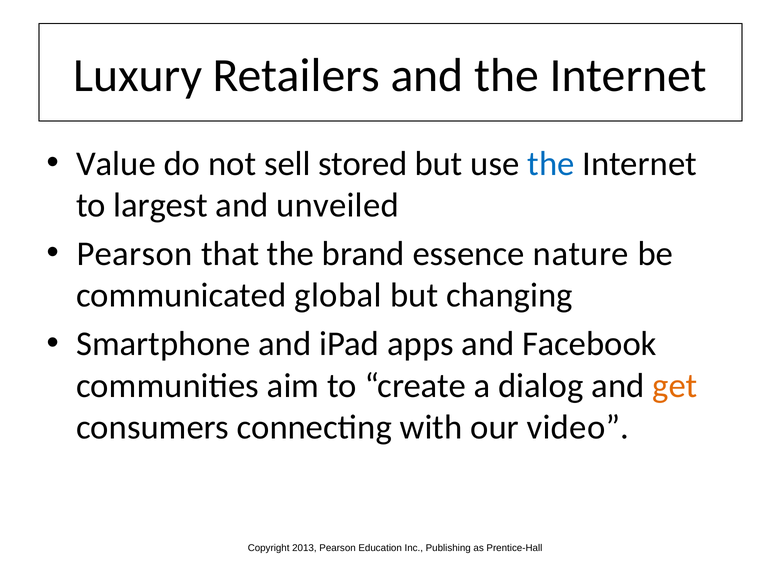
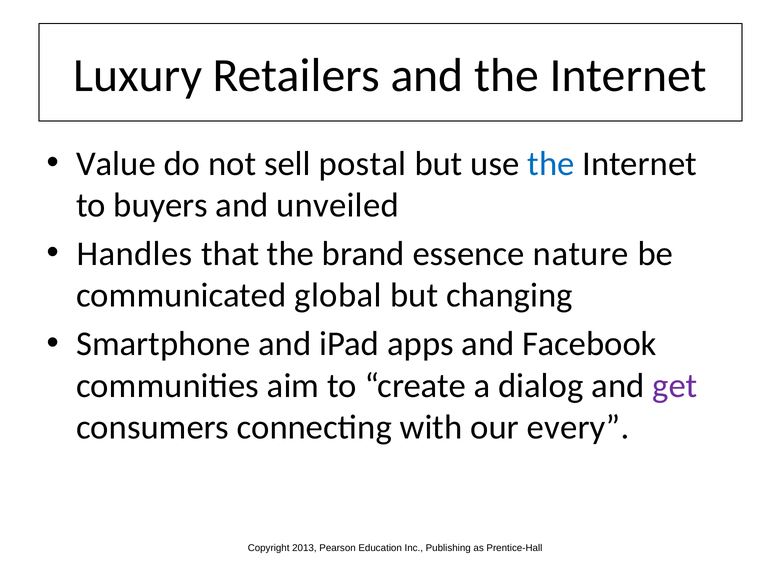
stored: stored -> postal
largest: largest -> buyers
Pearson at (135, 254): Pearson -> Handles
get colour: orange -> purple
video: video -> every
